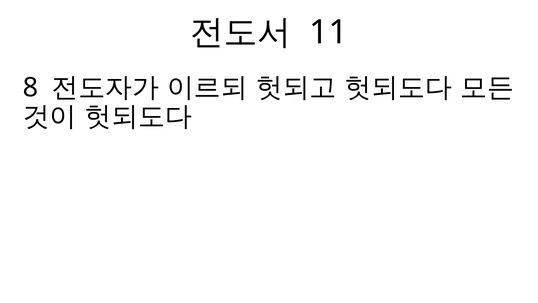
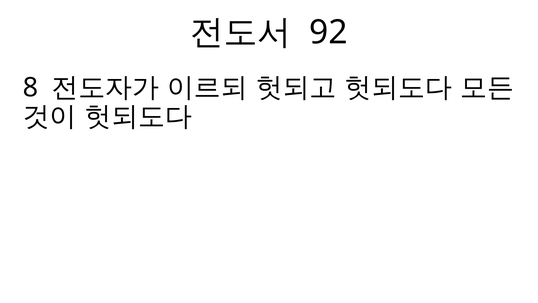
11: 11 -> 92
